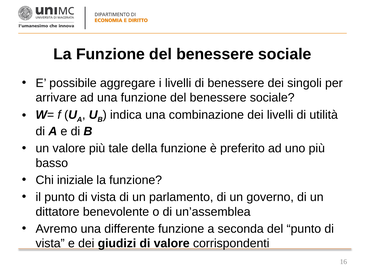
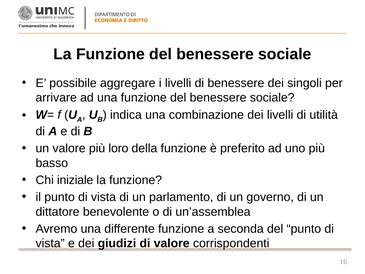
tale: tale -> loro
